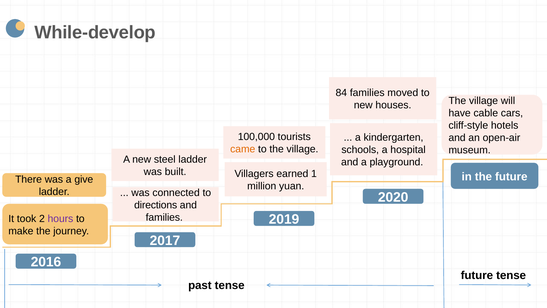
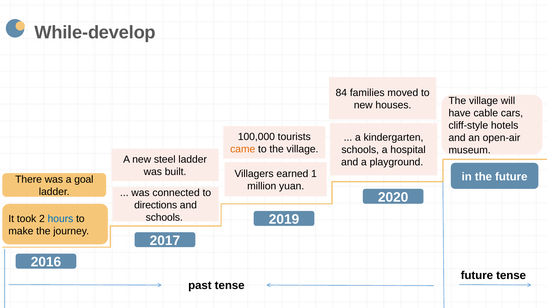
give: give -> goal
families at (164, 217): families -> schools
hours colour: purple -> blue
